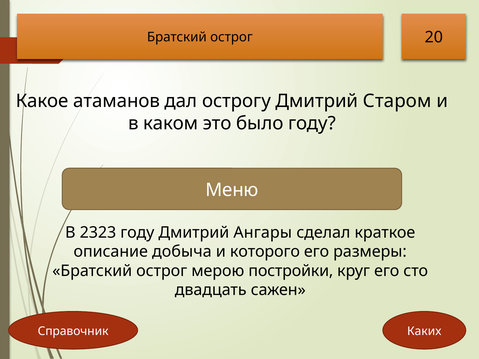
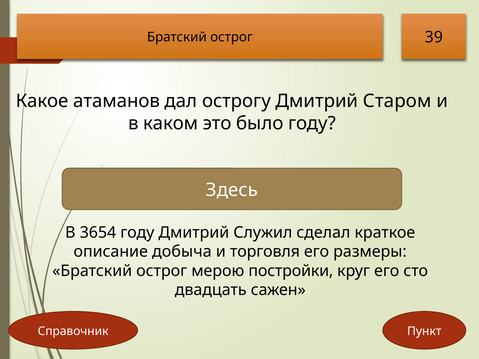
20: 20 -> 39
Меню: Меню -> Здесь
2323: 2323 -> 3654
Ангары: Ангары -> Служил
которого: которого -> торговля
Каких: Каких -> Пункт
